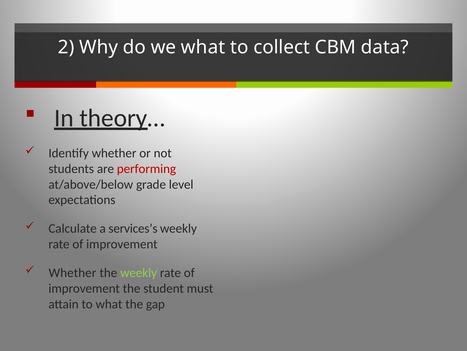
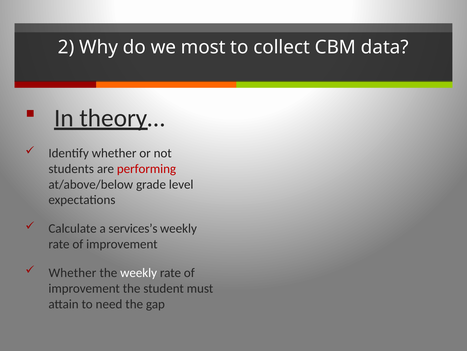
we what: what -> most
weekly at (139, 272) colour: light green -> white
to what: what -> need
